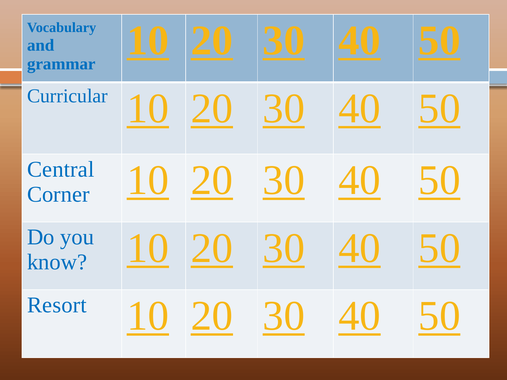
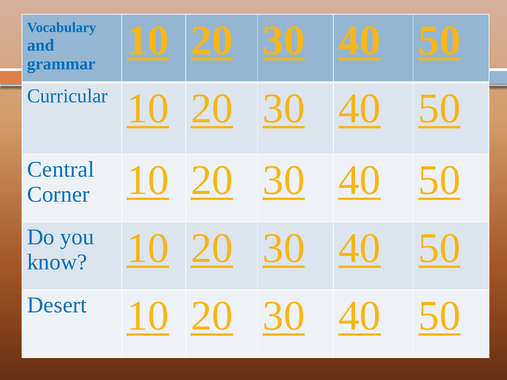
Resort: Resort -> Desert
